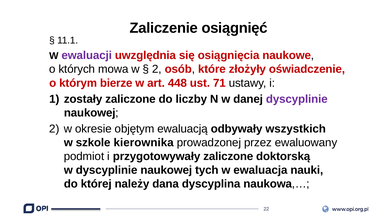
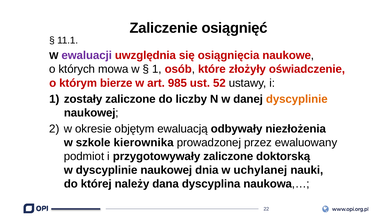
2 at (157, 69): 2 -> 1
448: 448 -> 985
71: 71 -> 52
dyscyplinie at (297, 99) colour: purple -> orange
wszystkich: wszystkich -> niezłożenia
tych: tych -> dnia
ewaluacja: ewaluacja -> uchylanej
